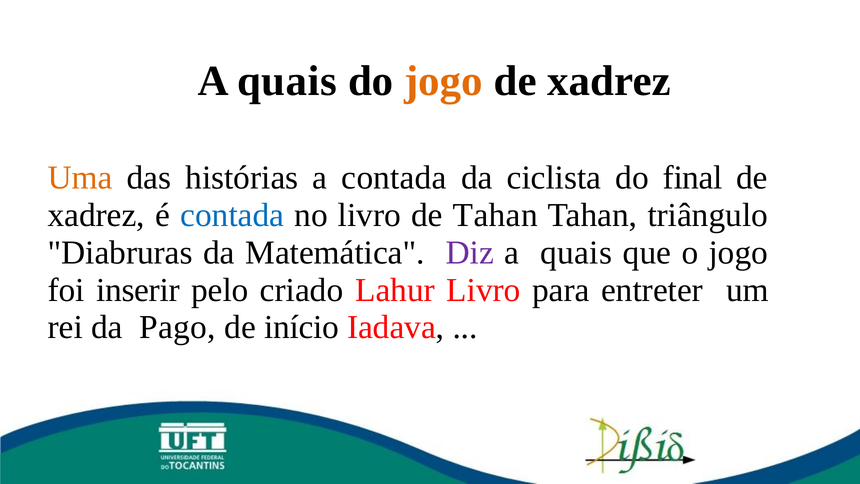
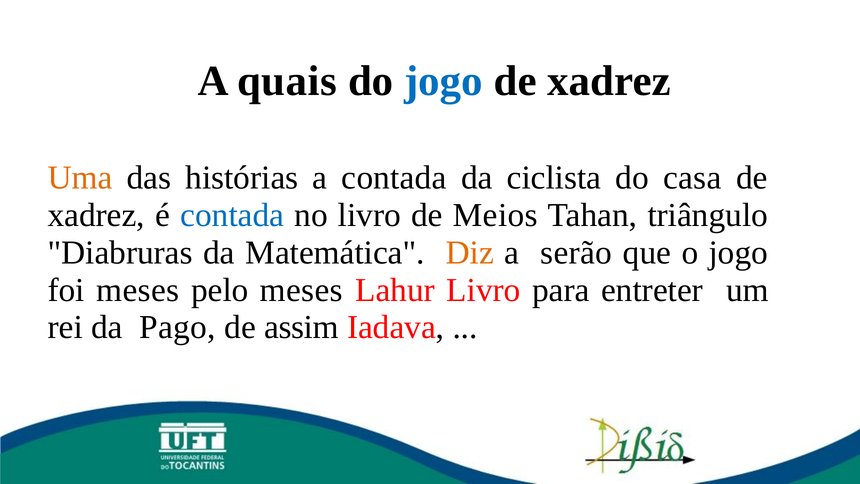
jogo at (444, 81) colour: orange -> blue
final: final -> casa
de Tahan: Tahan -> Meios
Diz colour: purple -> orange
quais at (576, 253): quais -> serão
foi inserir: inserir -> meses
pelo criado: criado -> meses
início: início -> assim
